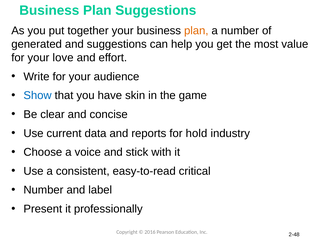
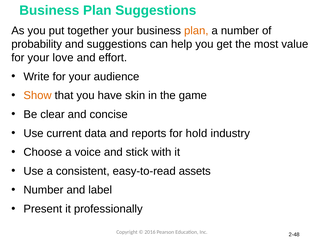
generated: generated -> probability
Show colour: blue -> orange
critical: critical -> assets
